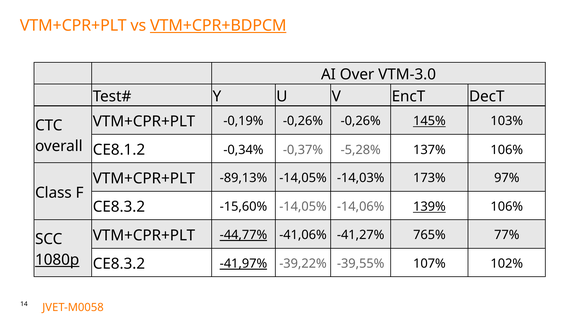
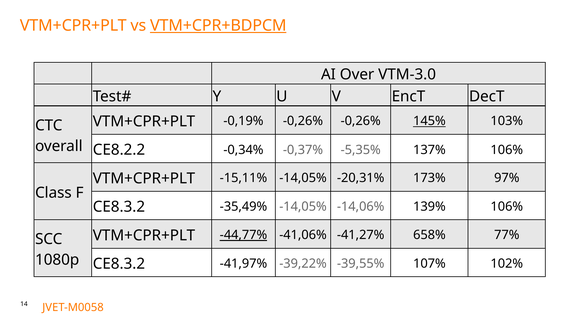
CE8.1.2: CE8.1.2 -> CE8.2.2
-5,28%: -5,28% -> -5,35%
-89,13%: -89,13% -> -15,11%
-14,03%: -14,03% -> -20,31%
-15,60%: -15,60% -> -35,49%
139% underline: present -> none
765%: 765% -> 658%
1080p underline: present -> none
-41,97% underline: present -> none
